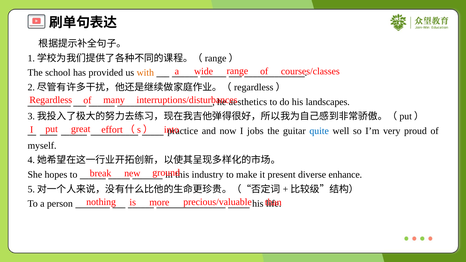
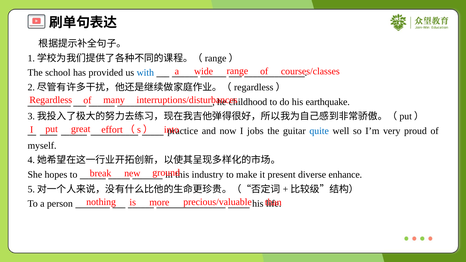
with colour: orange -> blue
aesthetics: aesthetics -> childhood
landscapes: landscapes -> earthquake
